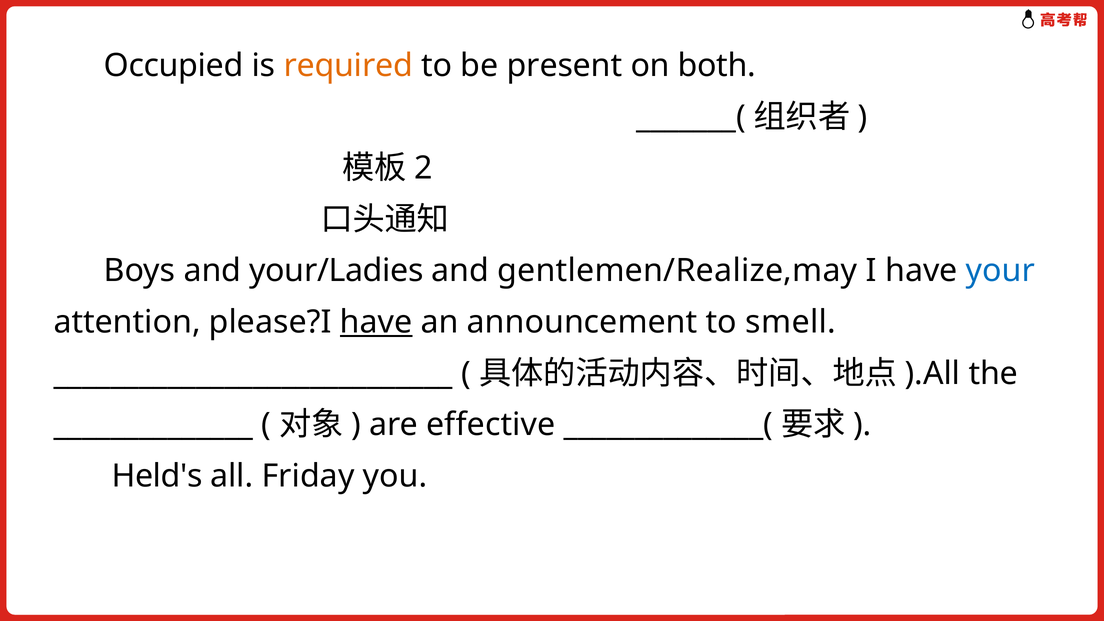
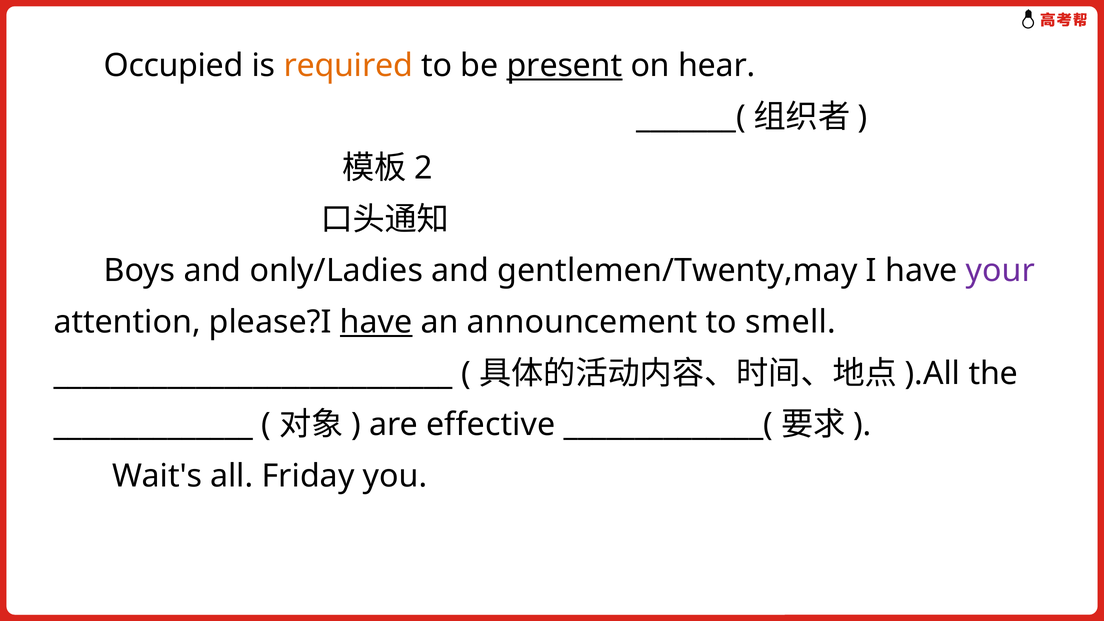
present underline: none -> present
both: both -> hear
your/Ladies: your/Ladies -> only/Ladies
gentlemen/Realize,may: gentlemen/Realize,may -> gentlemen/Twenty,may
your colour: blue -> purple
Held's: Held's -> Wait's
